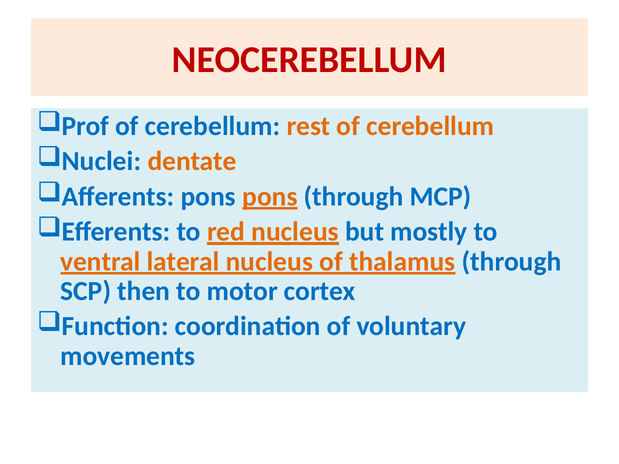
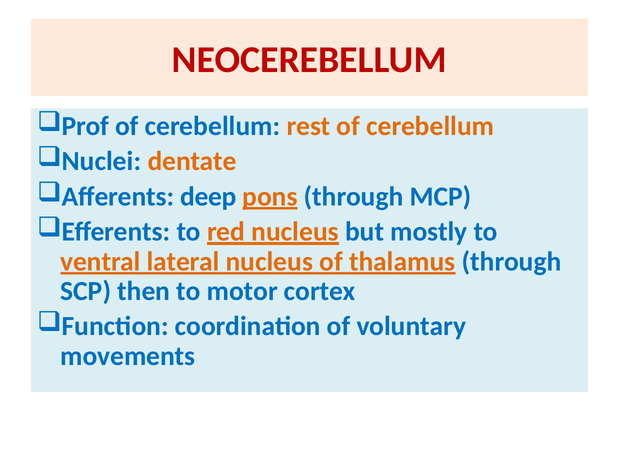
Afferents pons: pons -> deep
